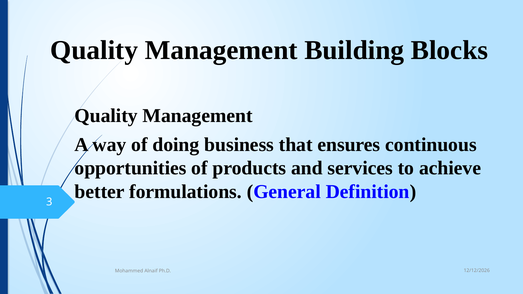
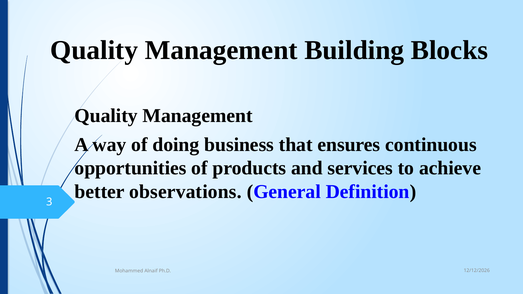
formulations: formulations -> observations
